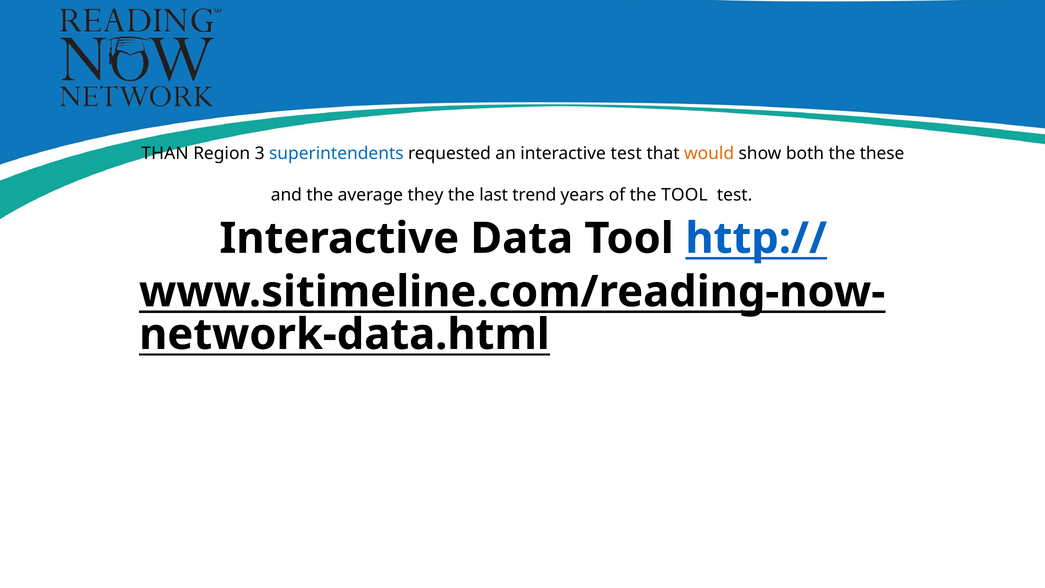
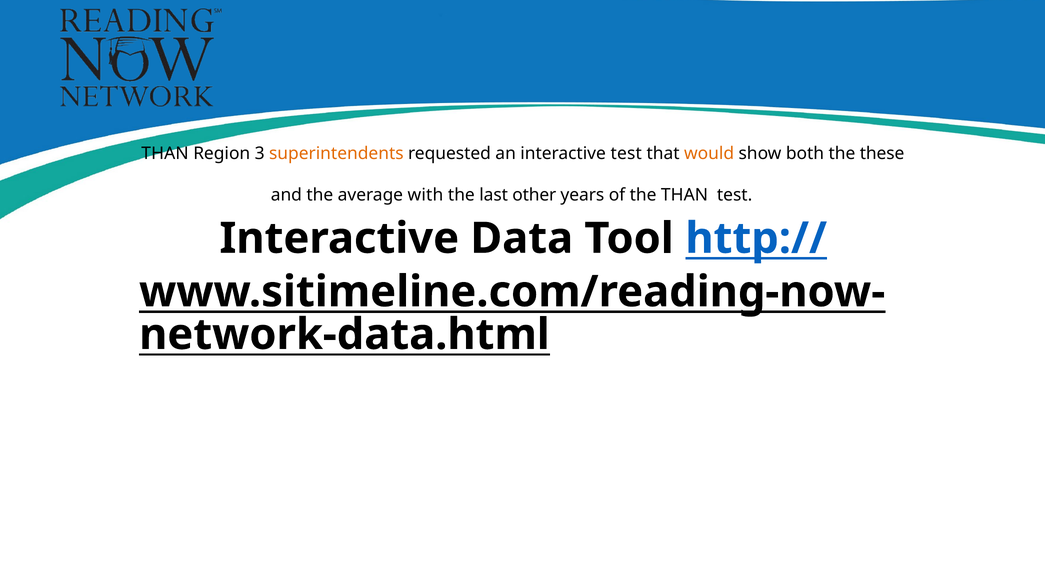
superintendents colour: blue -> orange
they: they -> with
trend: trend -> other
the TOOL: TOOL -> THAN
